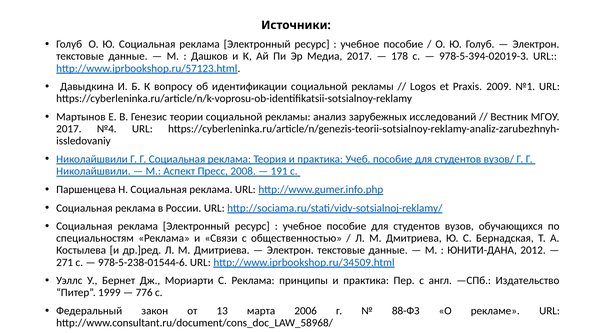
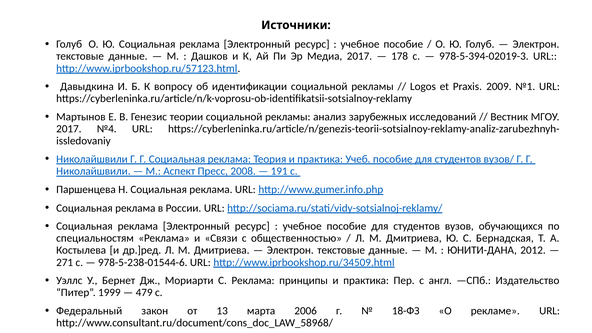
776: 776 -> 479
88-ФЗ: 88-ФЗ -> 18-ФЗ
